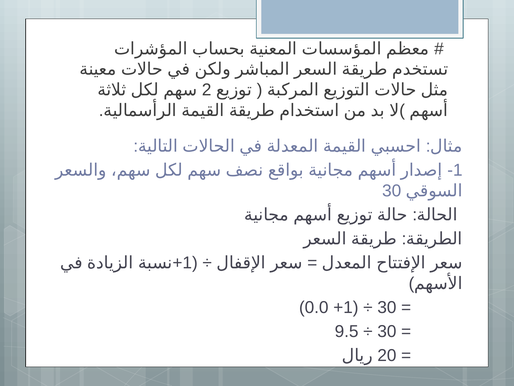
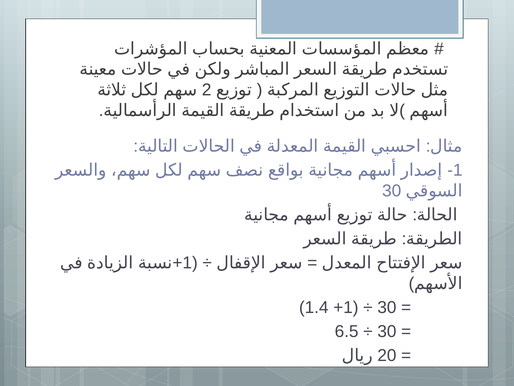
0.0: 0.0 -> 1.4
9.5: 9.5 -> 6.5
